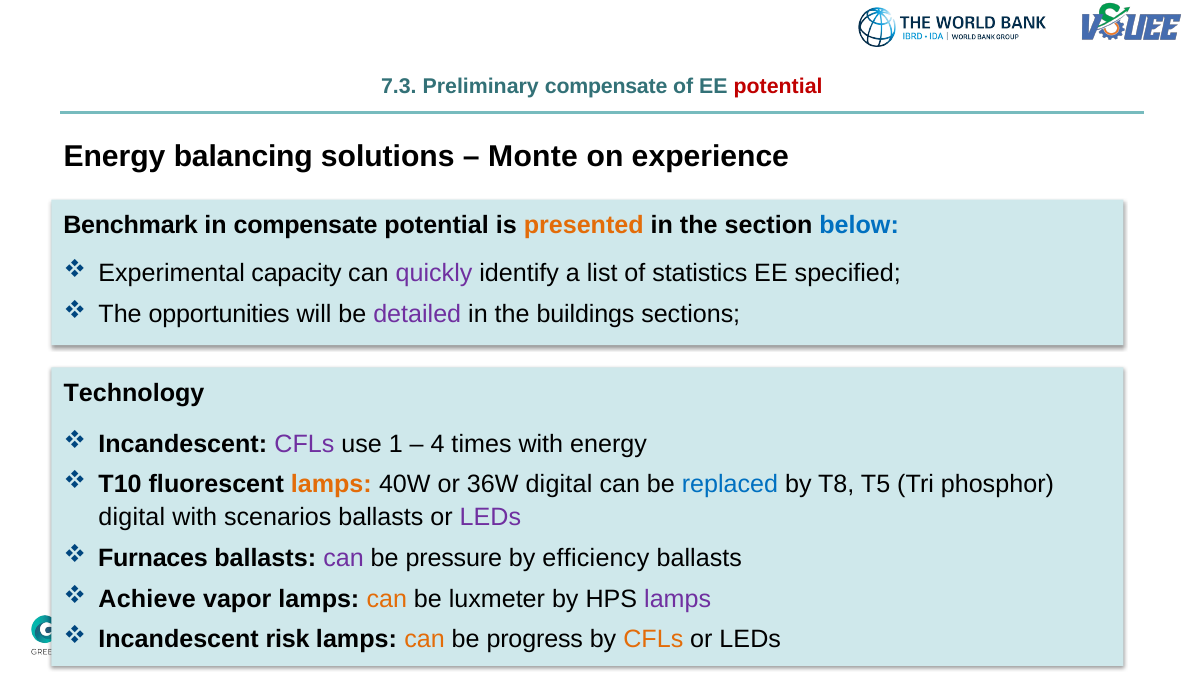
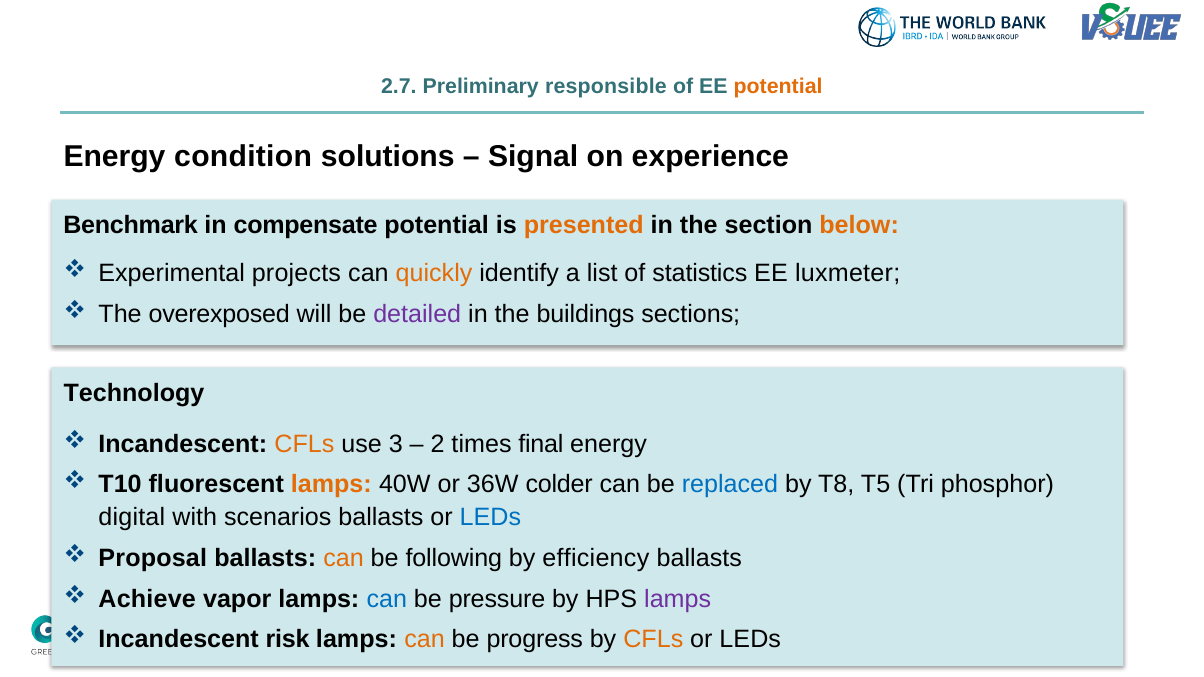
7.3: 7.3 -> 2.7
Preliminary compensate: compensate -> responsible
potential at (778, 86) colour: red -> orange
balancing: balancing -> condition
Monte: Monte -> Signal
below colour: blue -> orange
capacity: capacity -> projects
quickly colour: purple -> orange
specified: specified -> luxmeter
opportunities: opportunities -> overexposed
CFLs at (304, 444) colour: purple -> orange
1: 1 -> 3
4: 4 -> 2
times with: with -> final
36W digital: digital -> colder
LEDs at (490, 518) colour: purple -> blue
Furnaces: Furnaces -> Proposal
can at (344, 558) colour: purple -> orange
pressure: pressure -> following
can at (387, 599) colour: orange -> blue
luxmeter: luxmeter -> pressure
